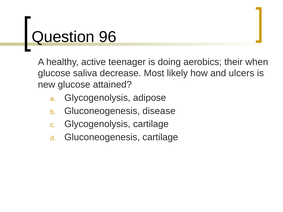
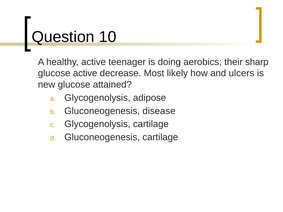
96: 96 -> 10
when: when -> sharp
glucose saliva: saliva -> active
